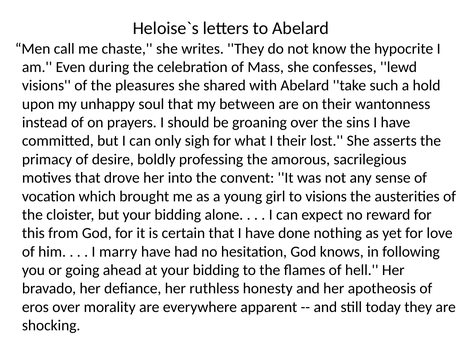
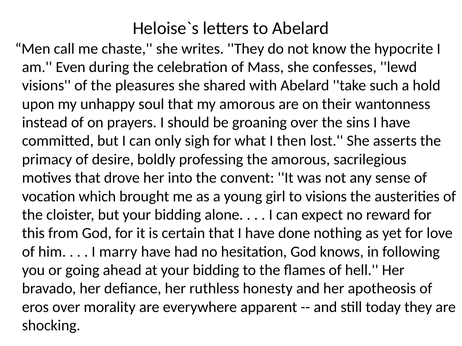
my between: between -> amorous
I their: their -> then
